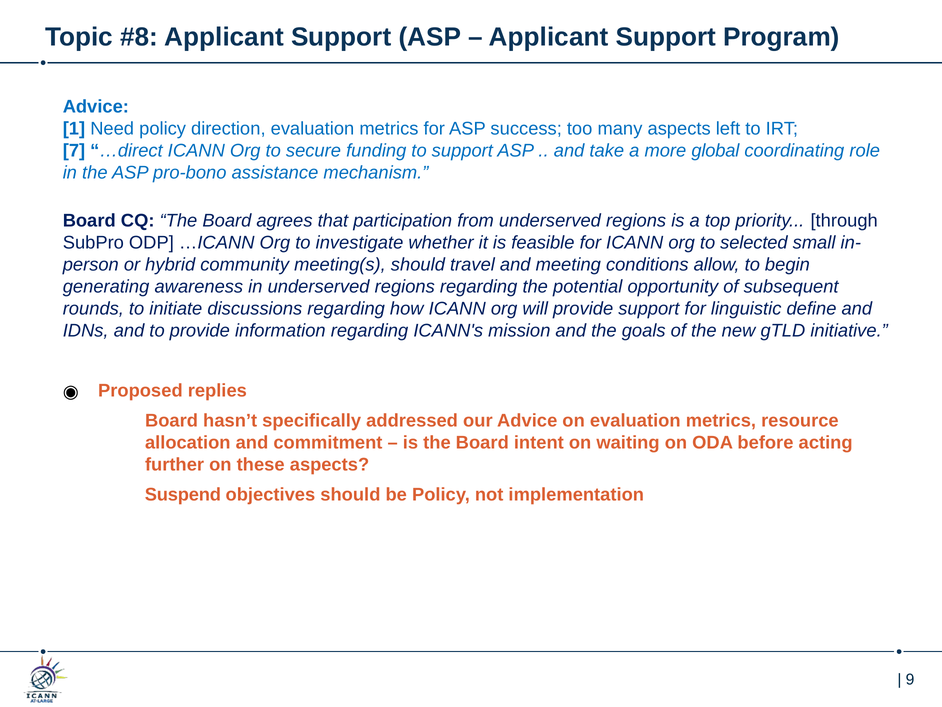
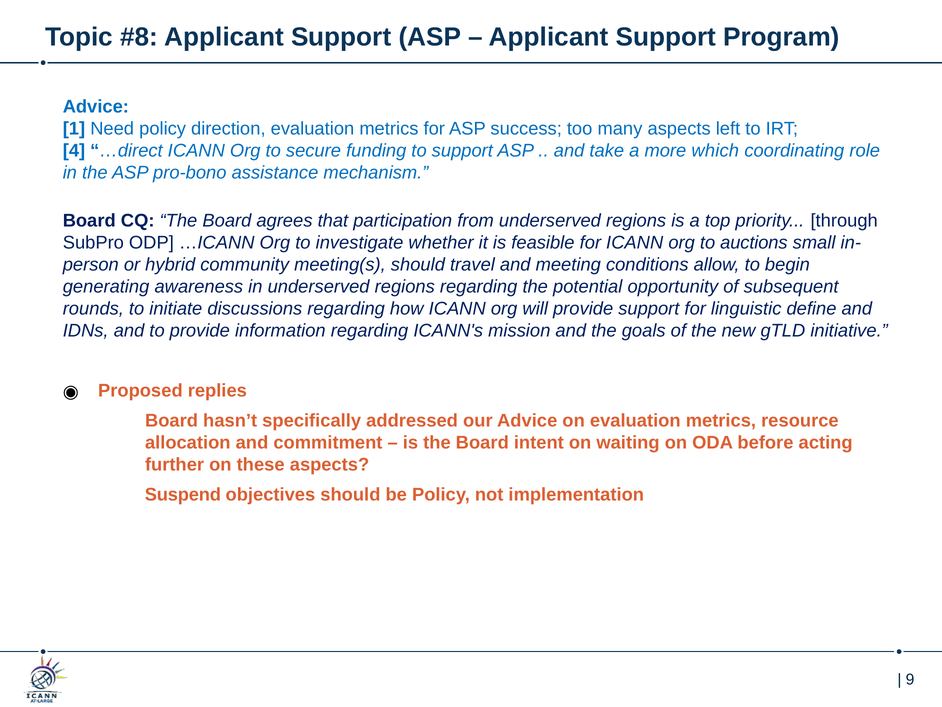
7: 7 -> 4
global: global -> which
selected: selected -> auctions
